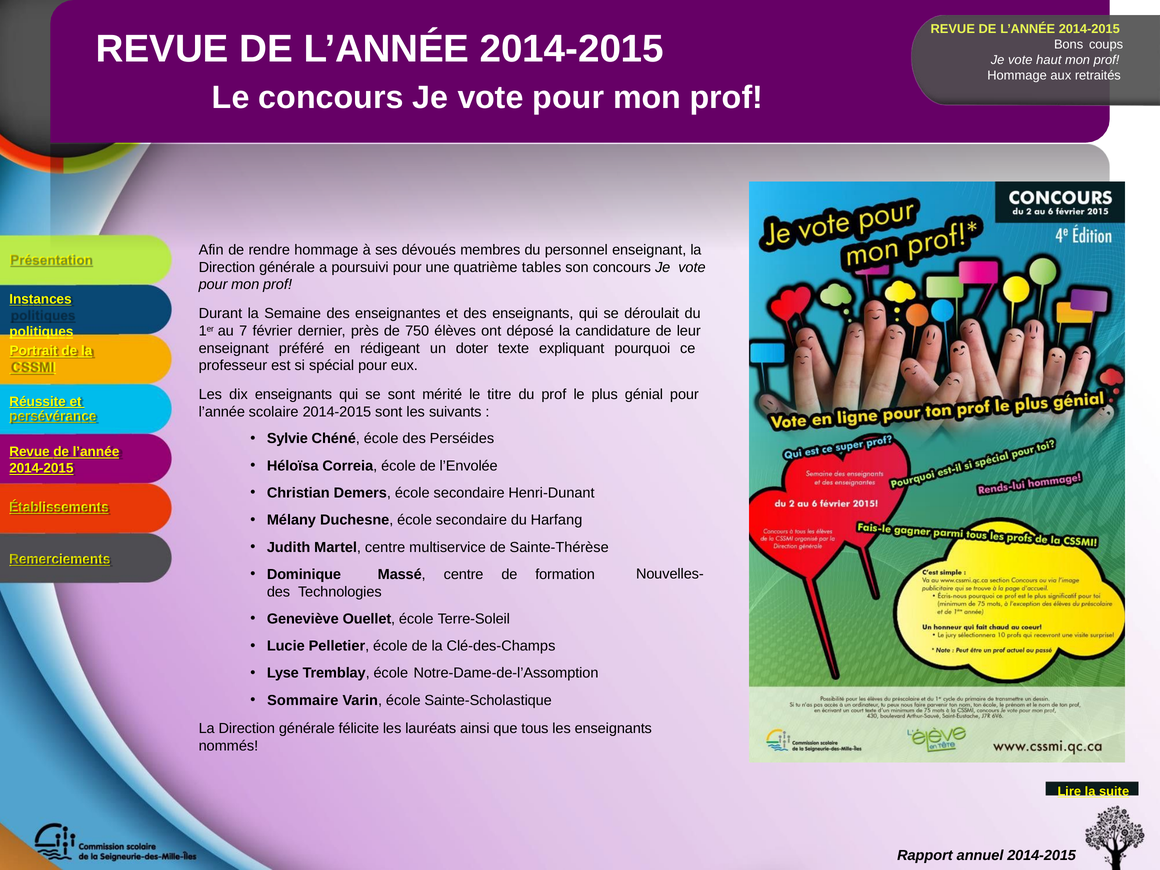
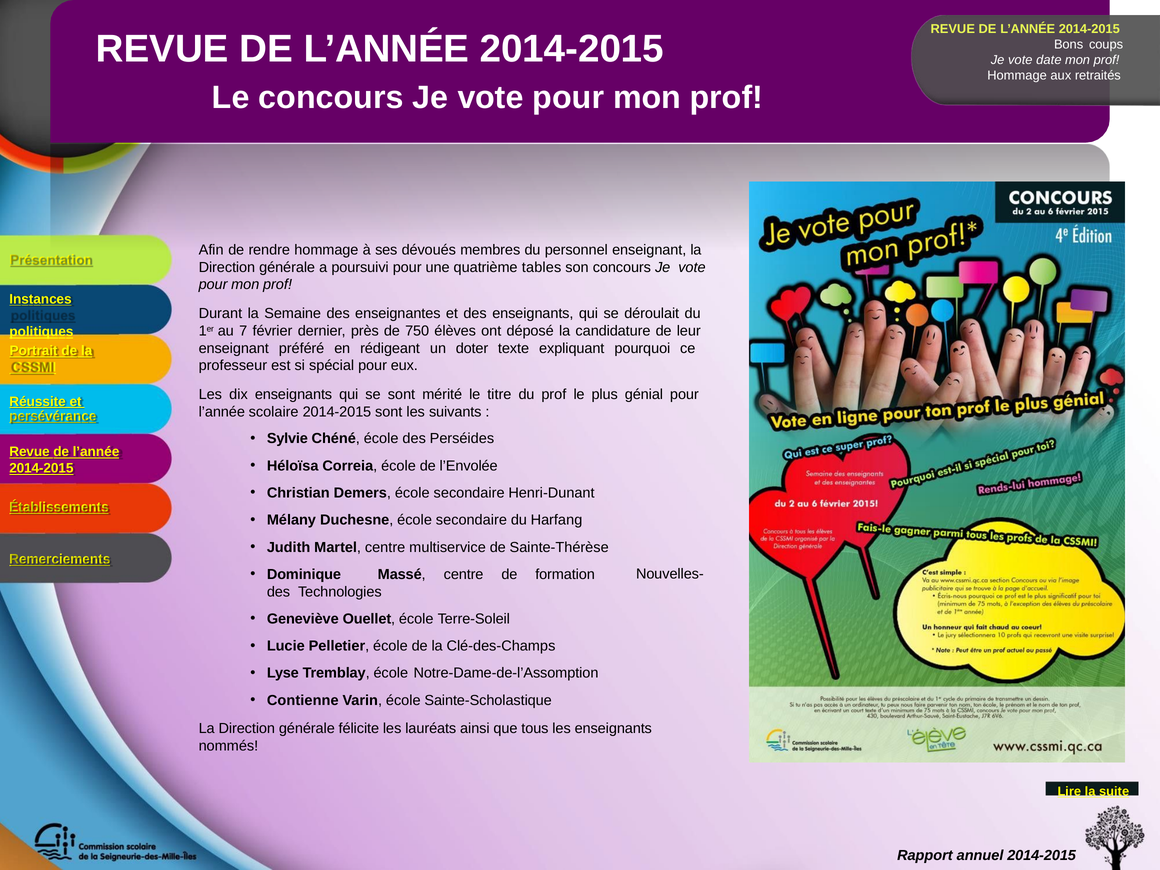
haut: haut -> date
Sommaire: Sommaire -> Contienne
